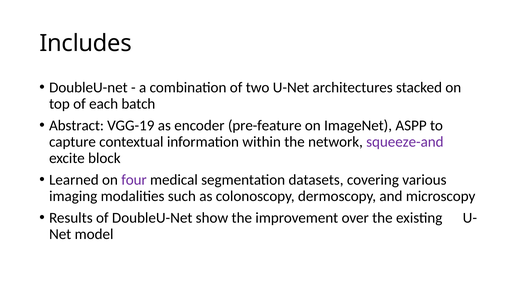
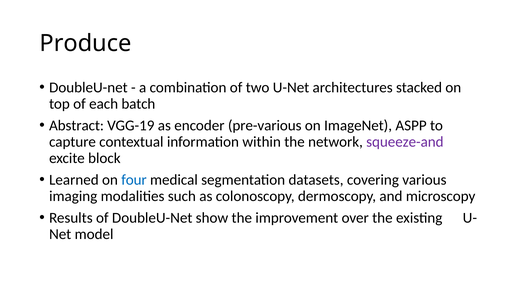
Includes: Includes -> Produce
pre-feature: pre-feature -> pre-various
four colour: purple -> blue
